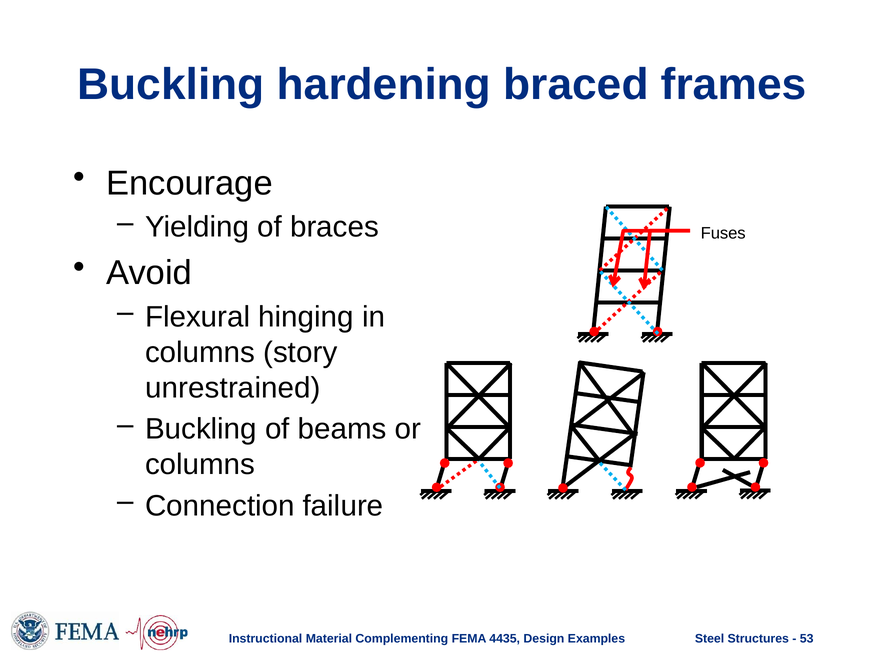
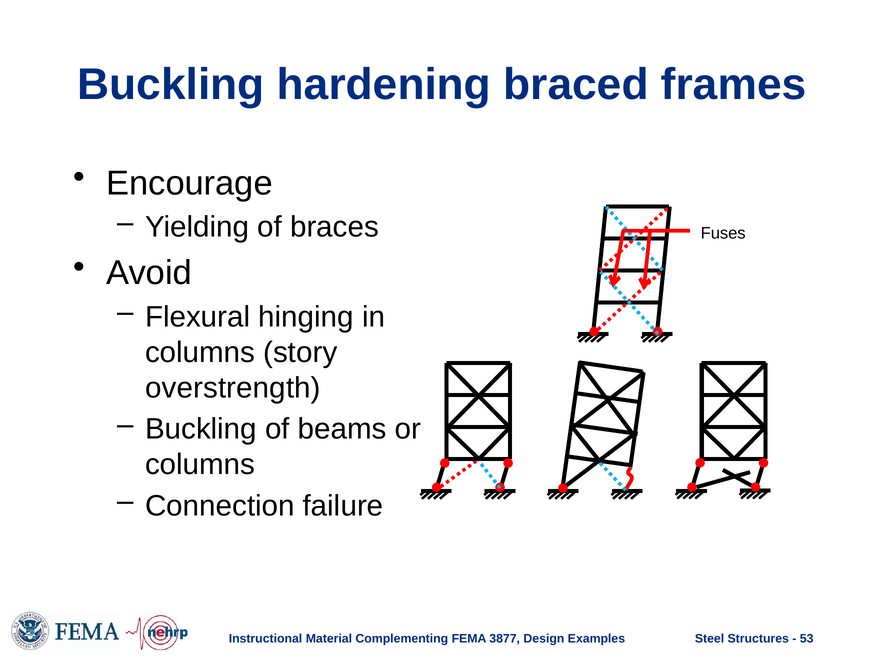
unrestrained: unrestrained -> overstrength
4435: 4435 -> 3877
